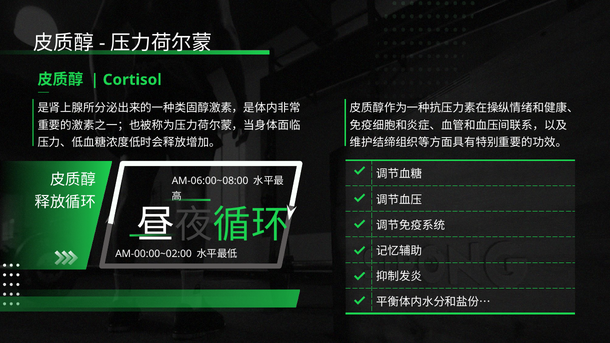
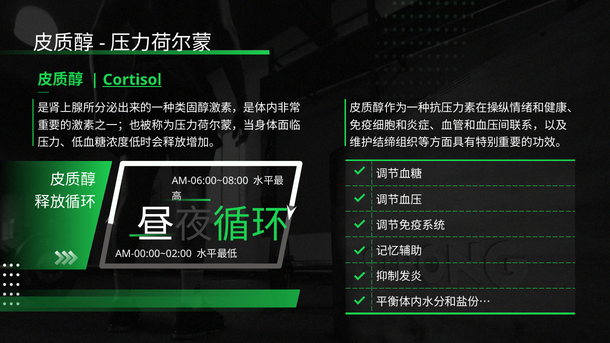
Cortisol underline: none -> present
